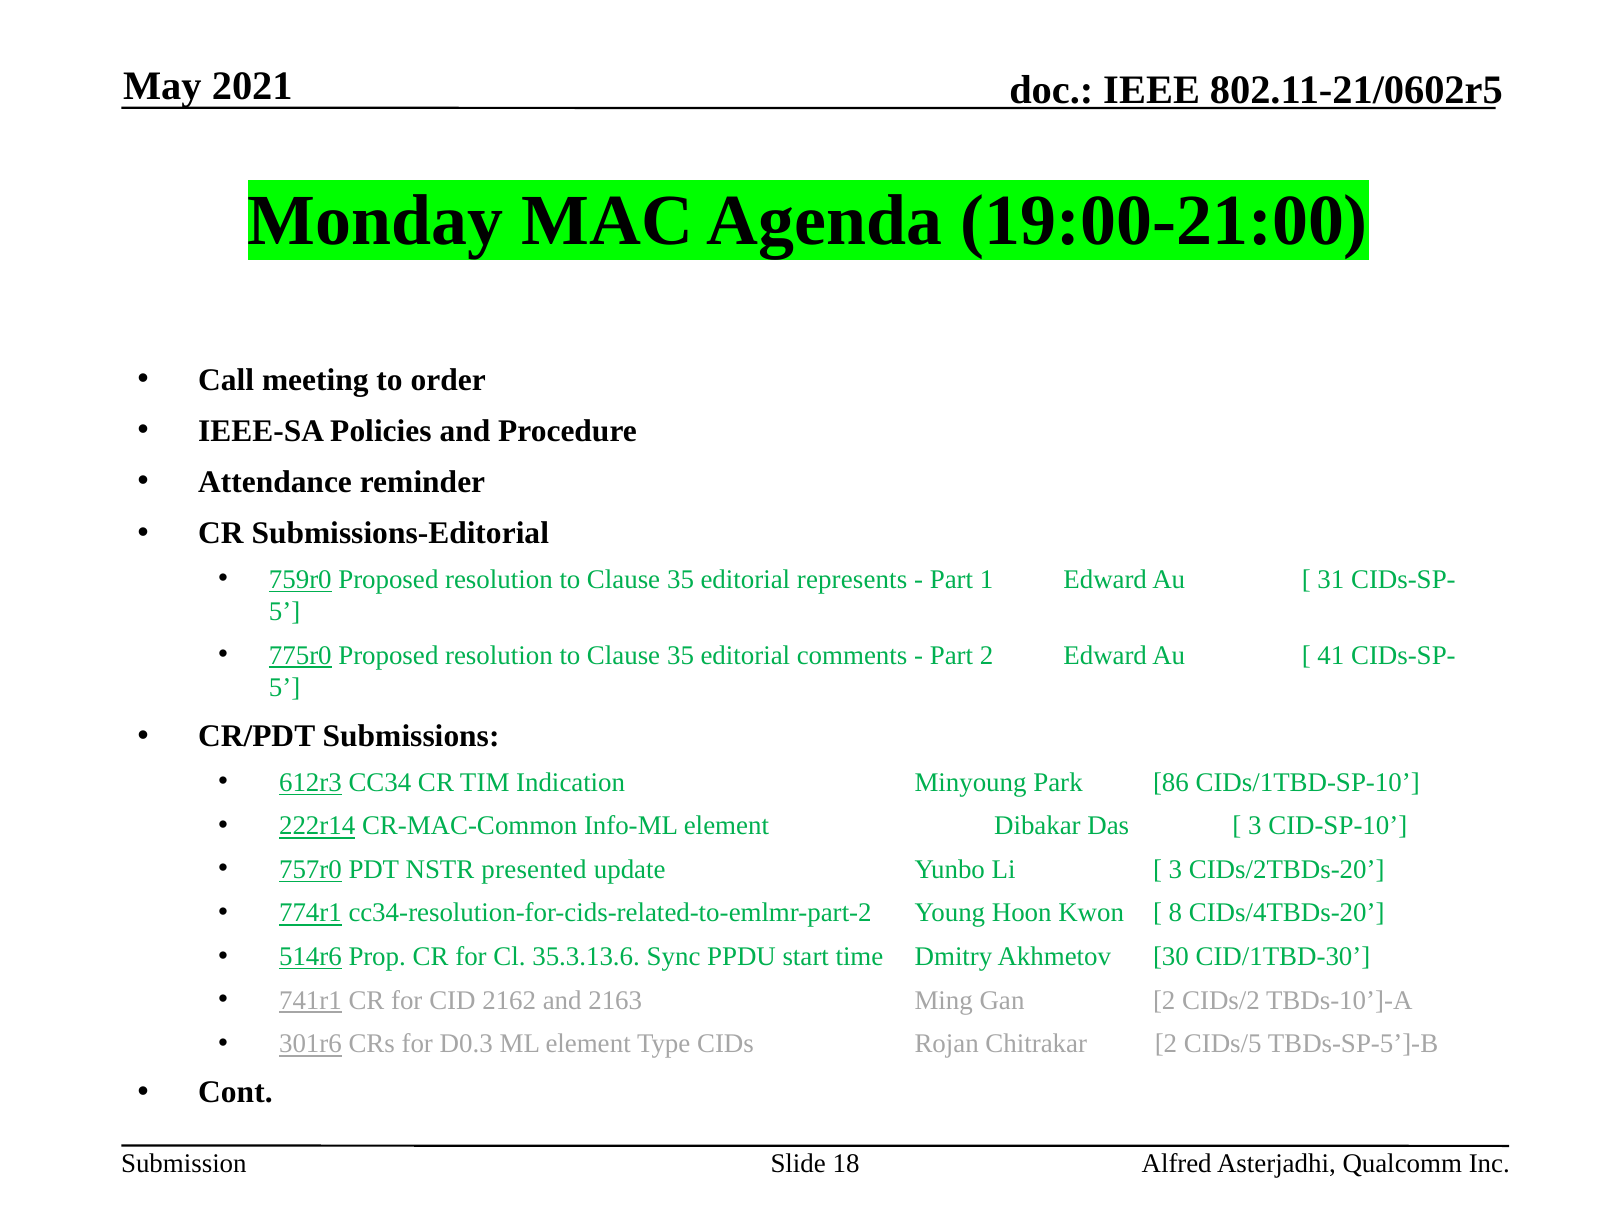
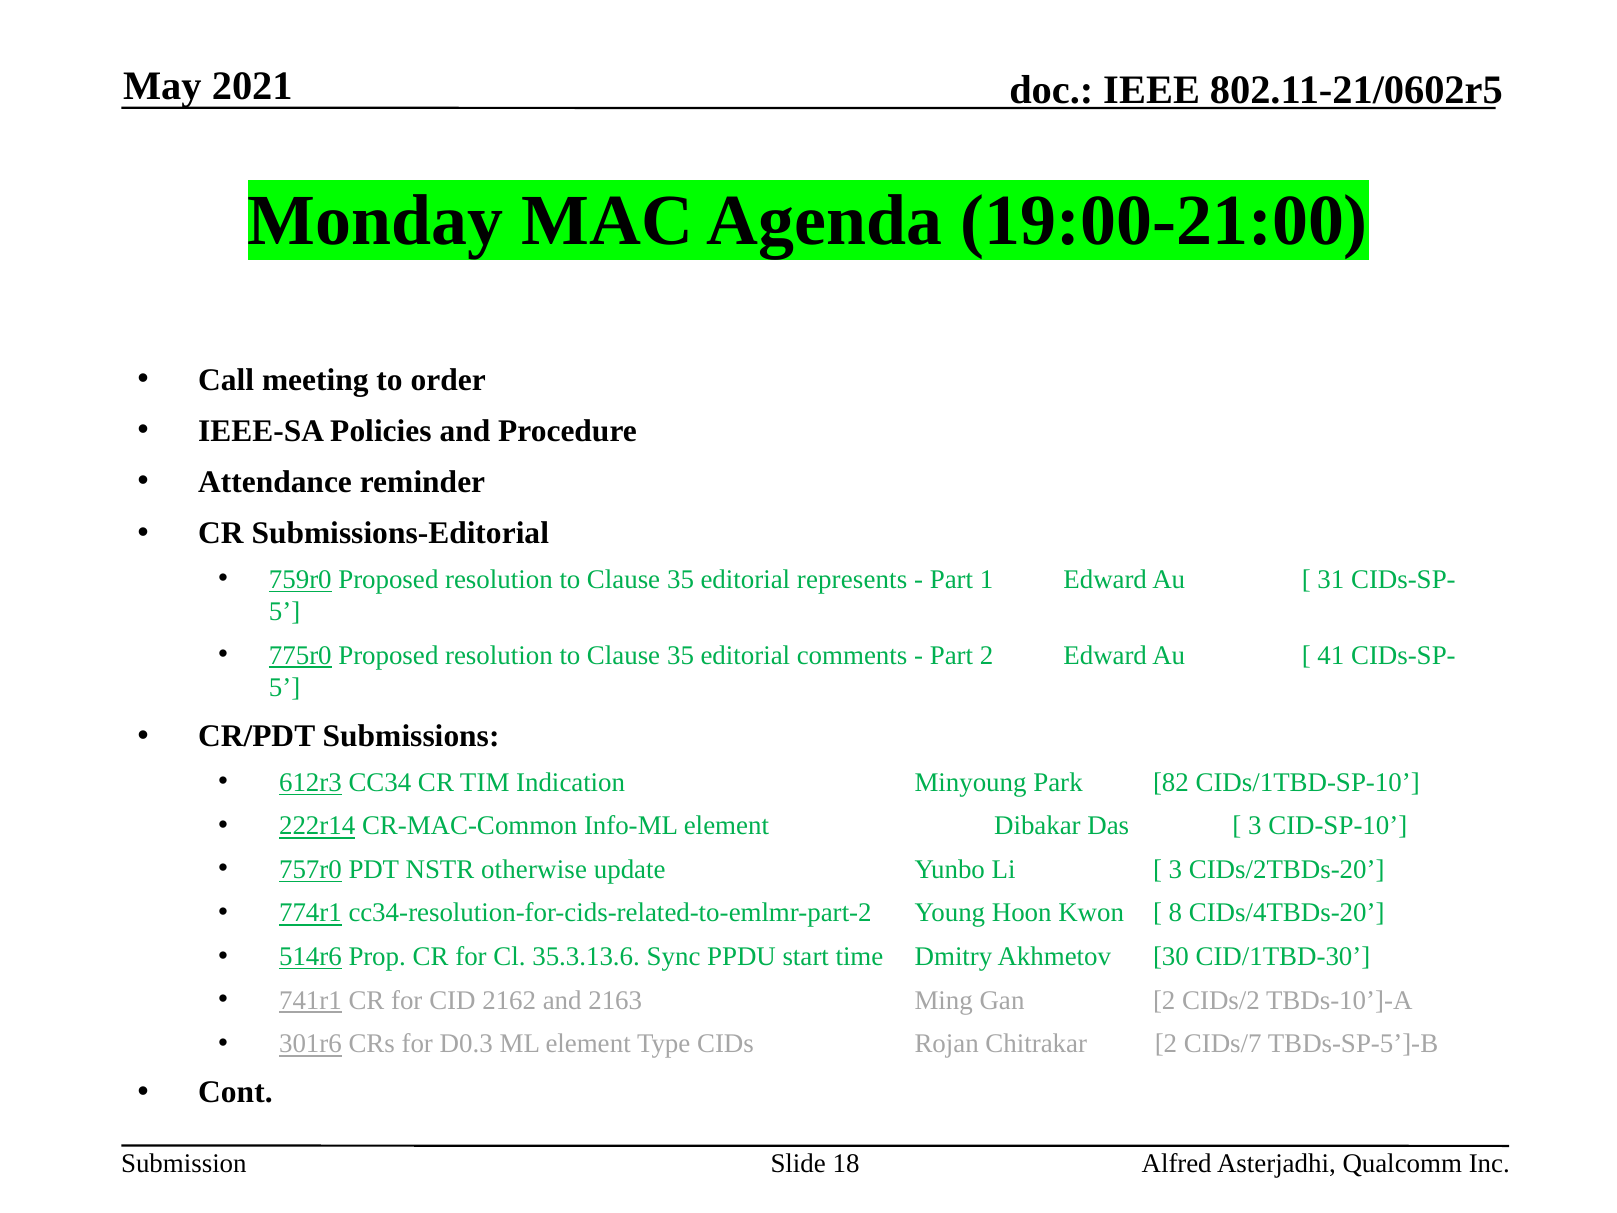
86: 86 -> 82
presented: presented -> otherwise
CIDs/5: CIDs/5 -> CIDs/7
